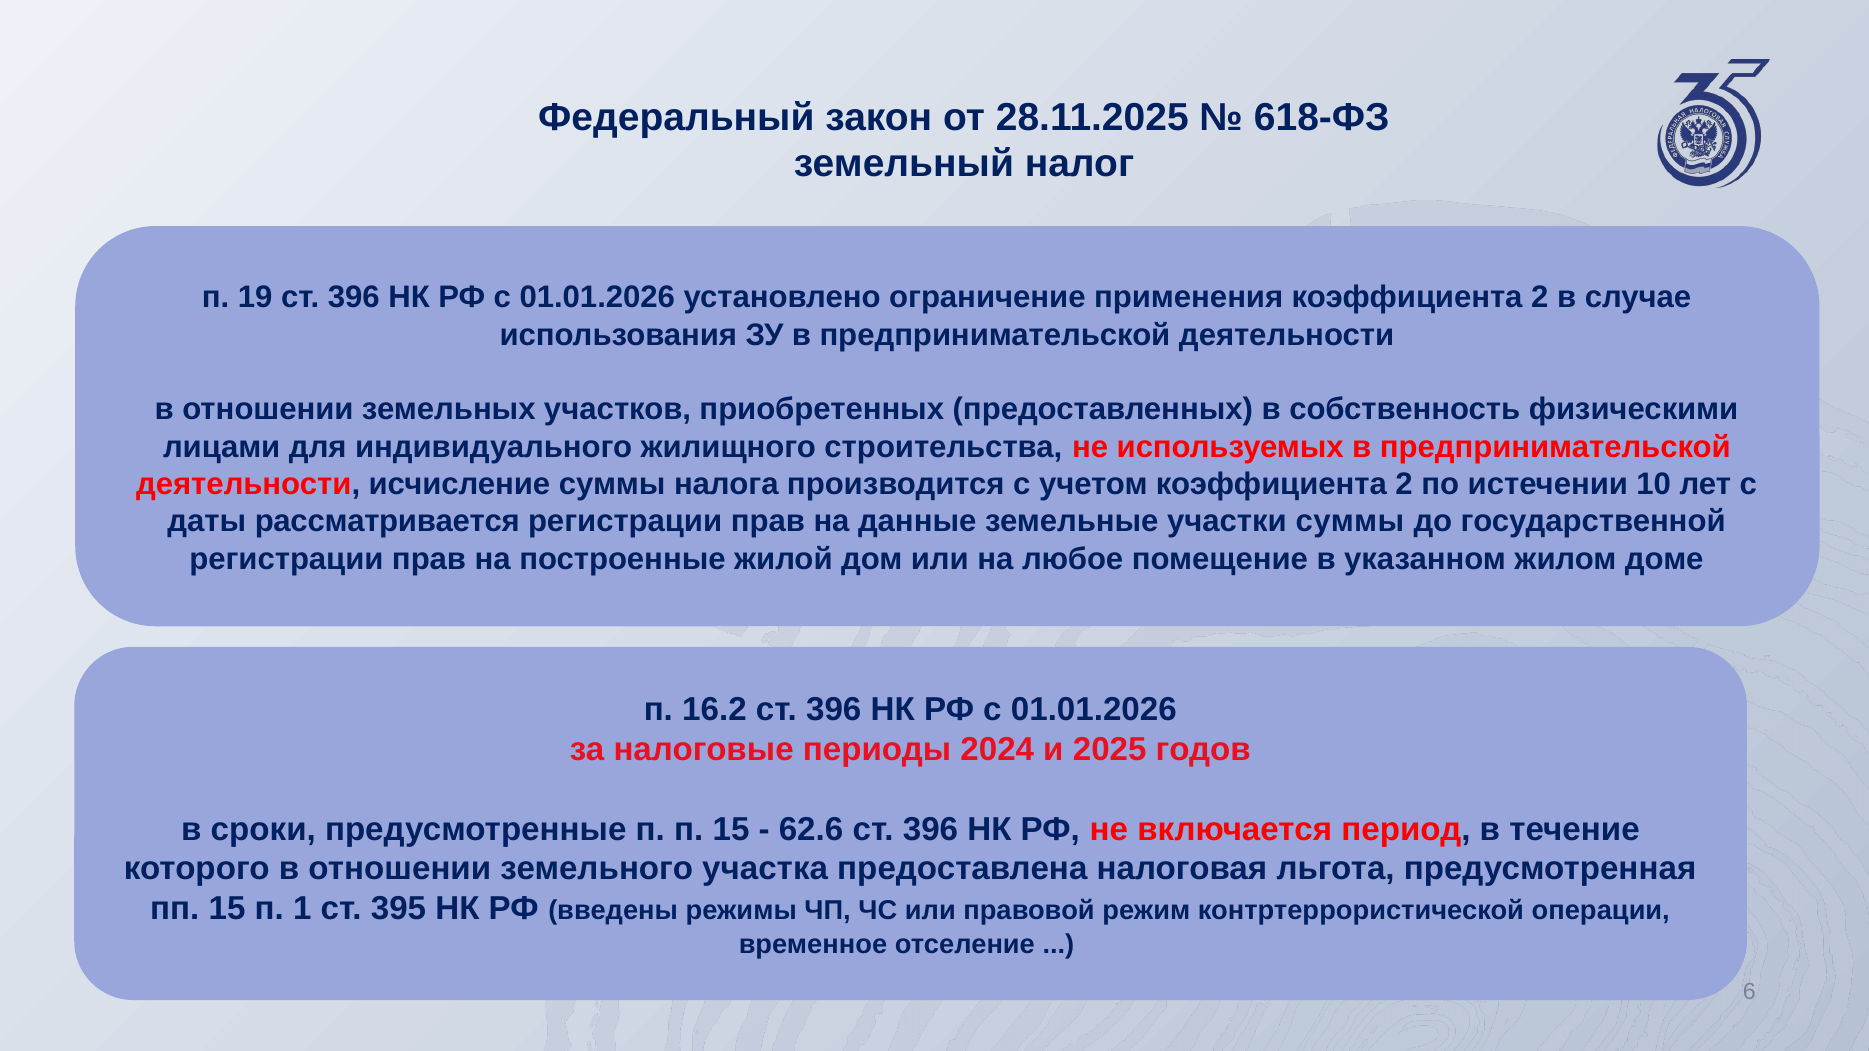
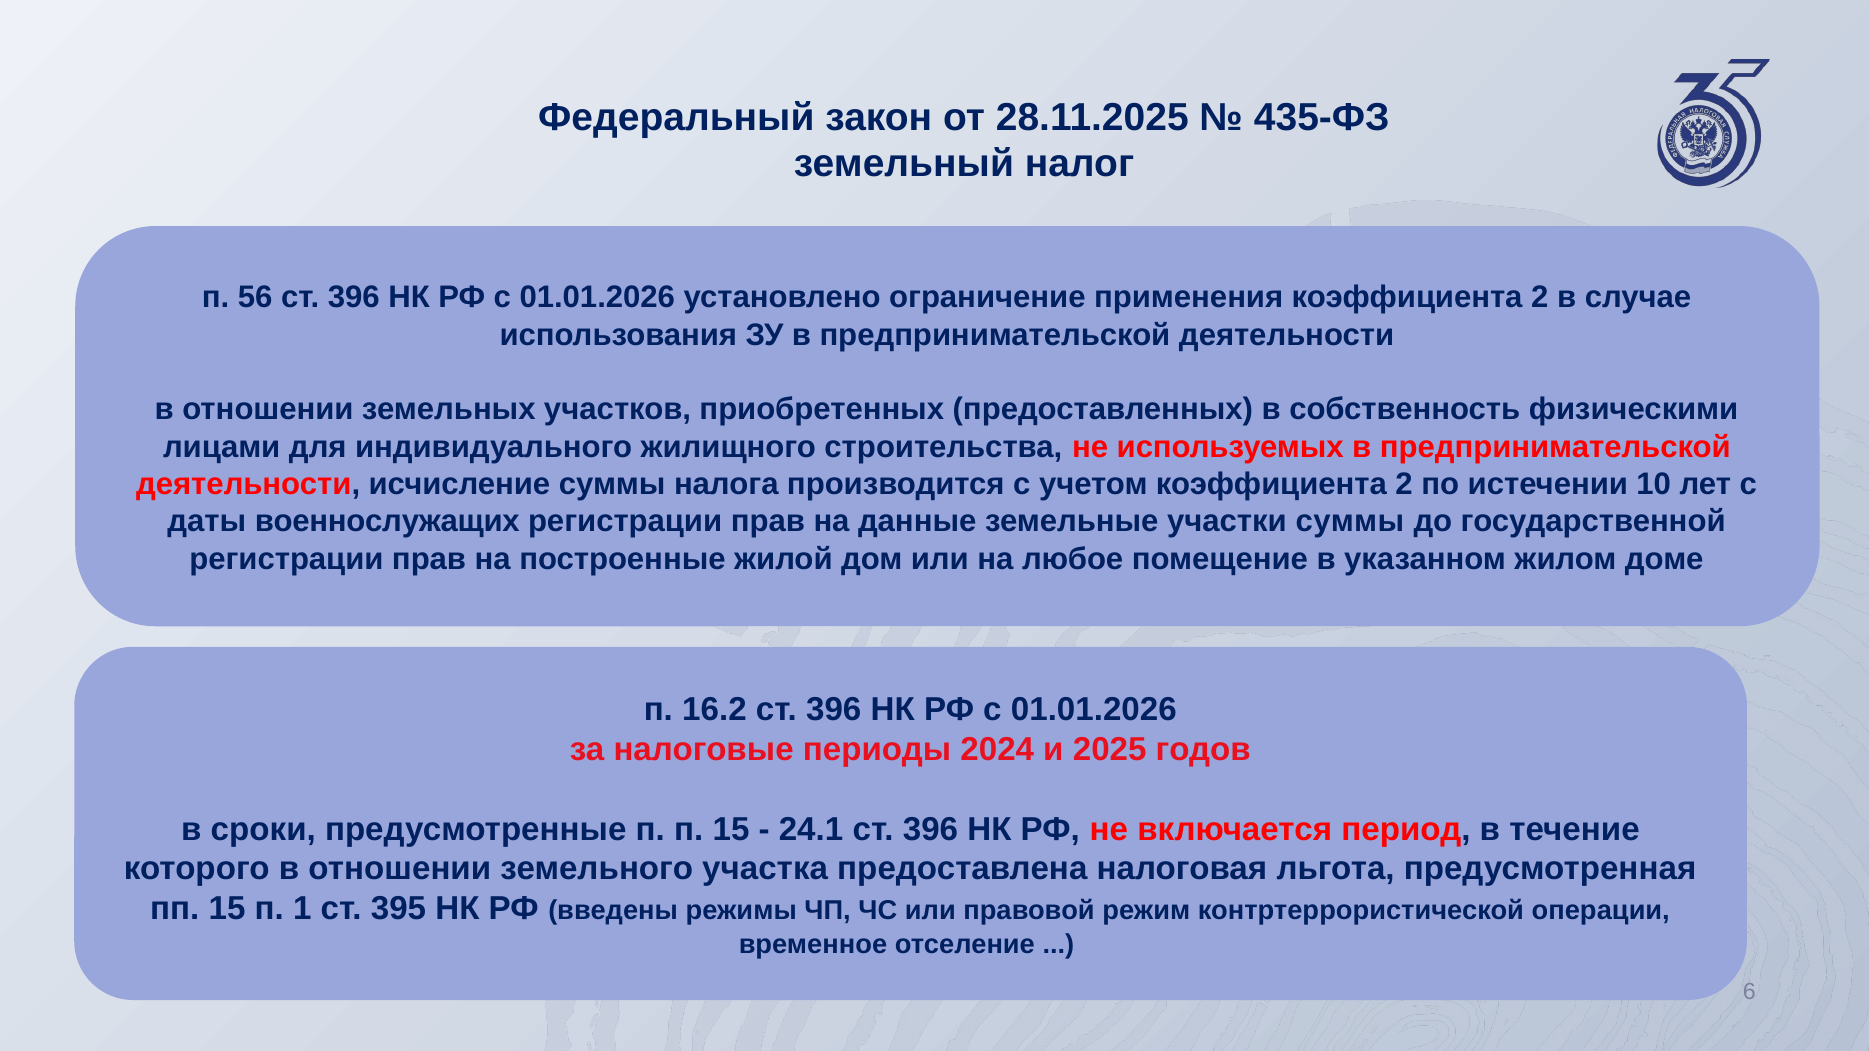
618-ФЗ: 618-ФЗ -> 435-ФЗ
19: 19 -> 56
рассматривается: рассматривается -> военнослужащих
62.6: 62.6 -> 24.1
